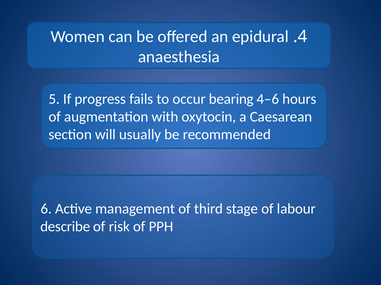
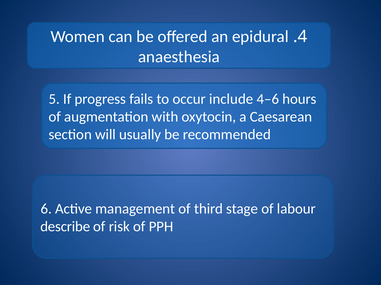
bearing: bearing -> include
